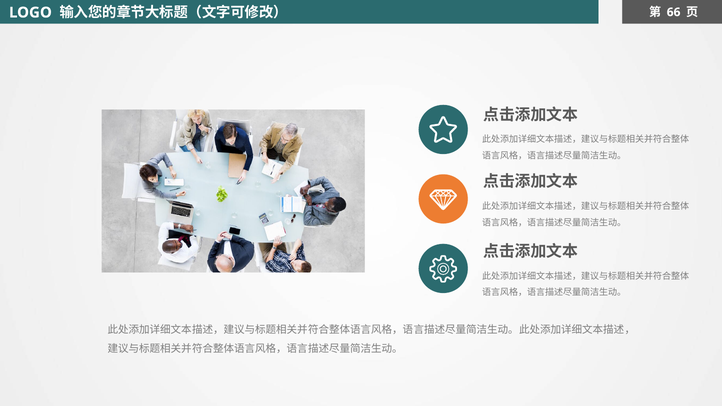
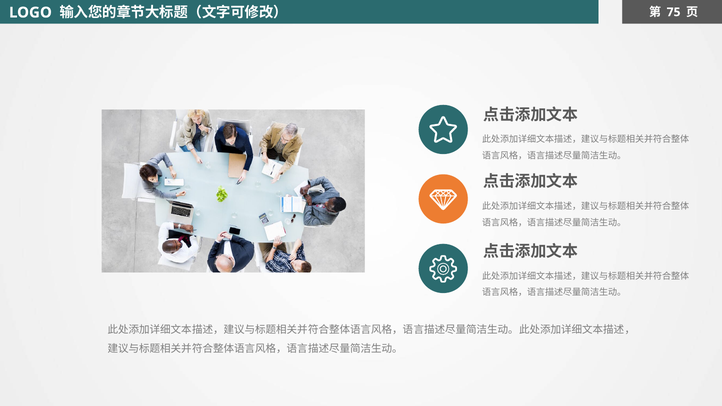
66: 66 -> 75
